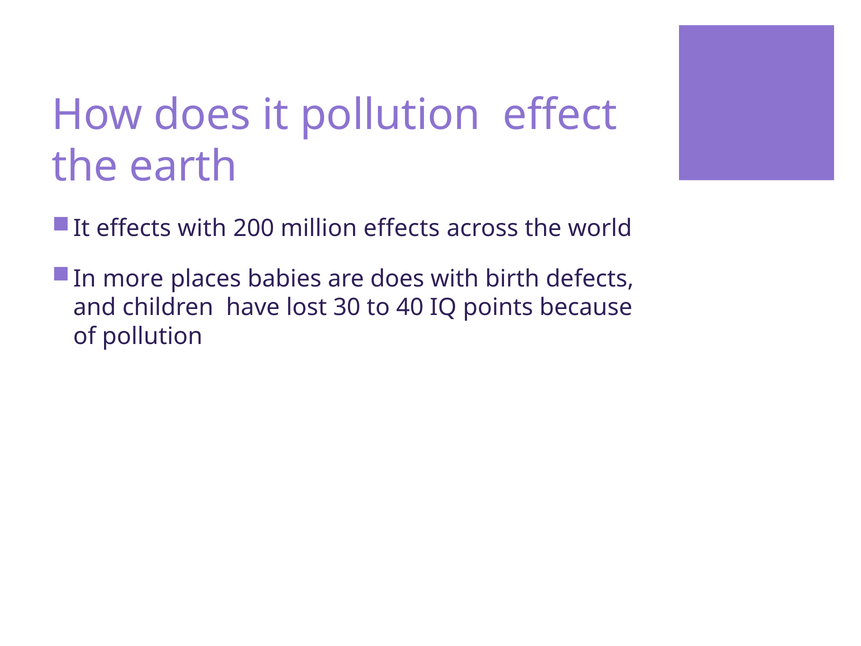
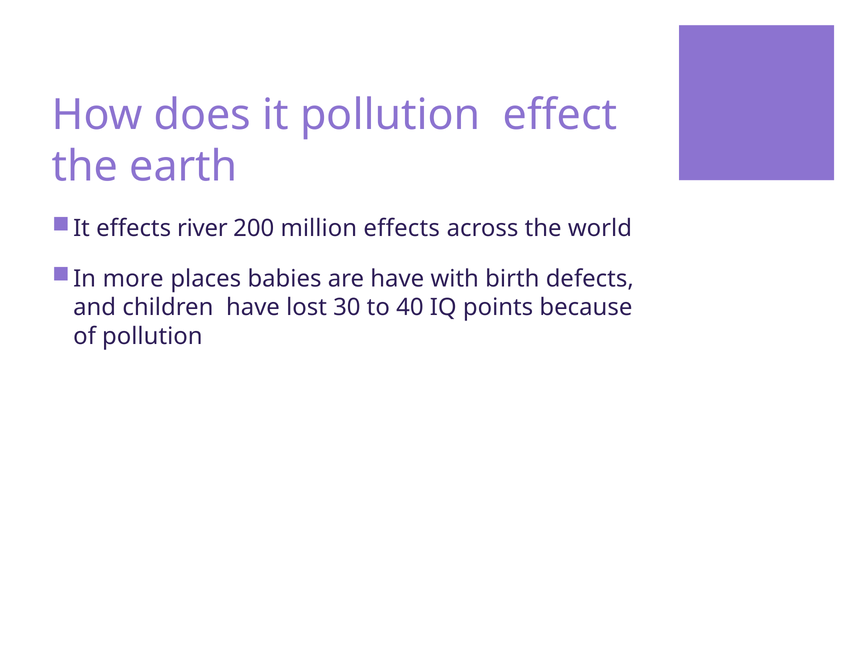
effects with: with -> river
are does: does -> have
